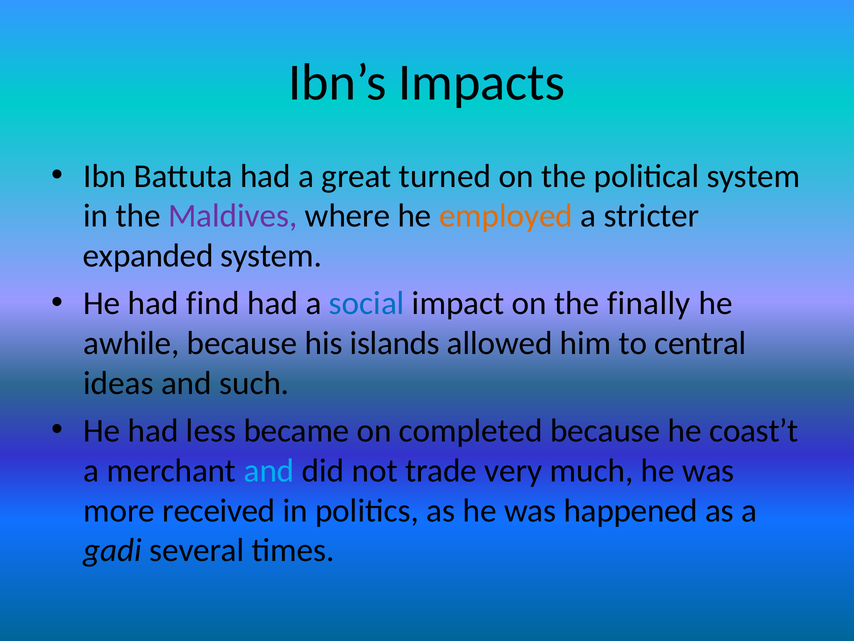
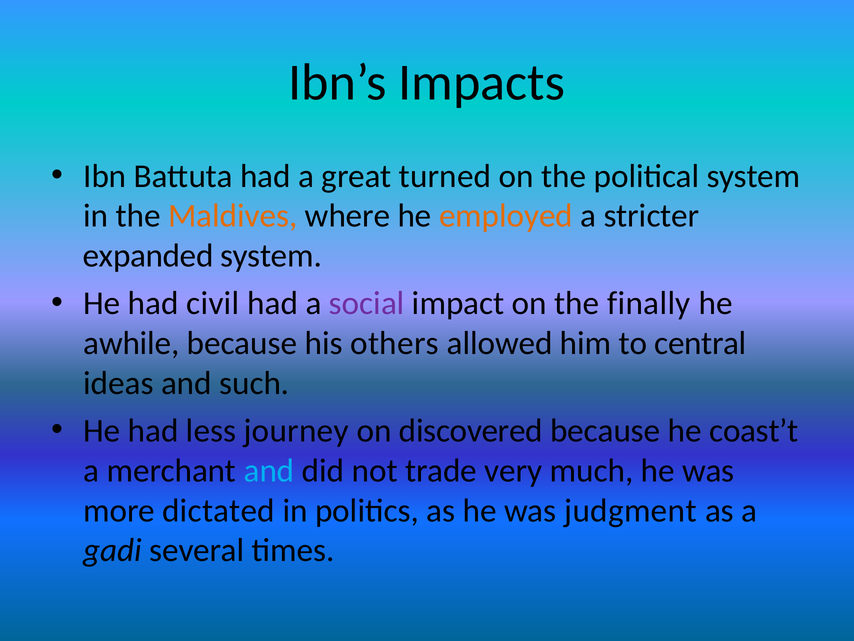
Maldives colour: purple -> orange
find: find -> civil
social colour: blue -> purple
islands: islands -> others
became: became -> journey
completed: completed -> discovered
received: received -> dictated
happened: happened -> judgment
